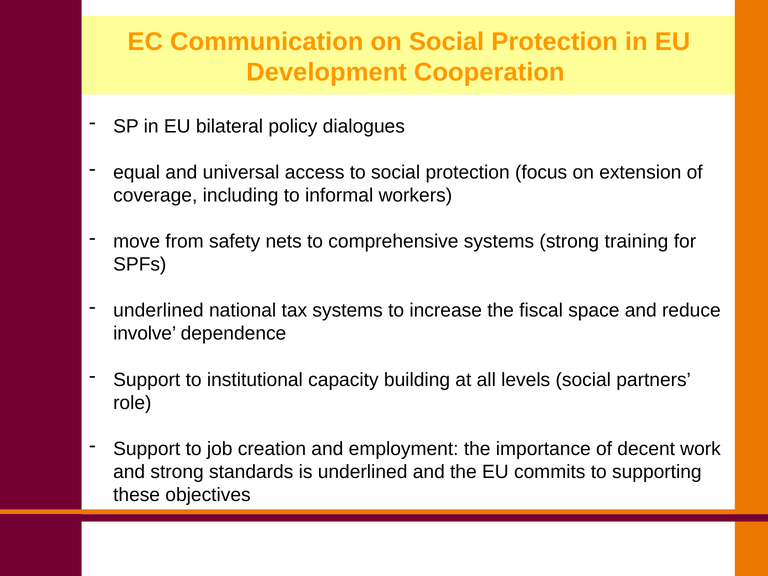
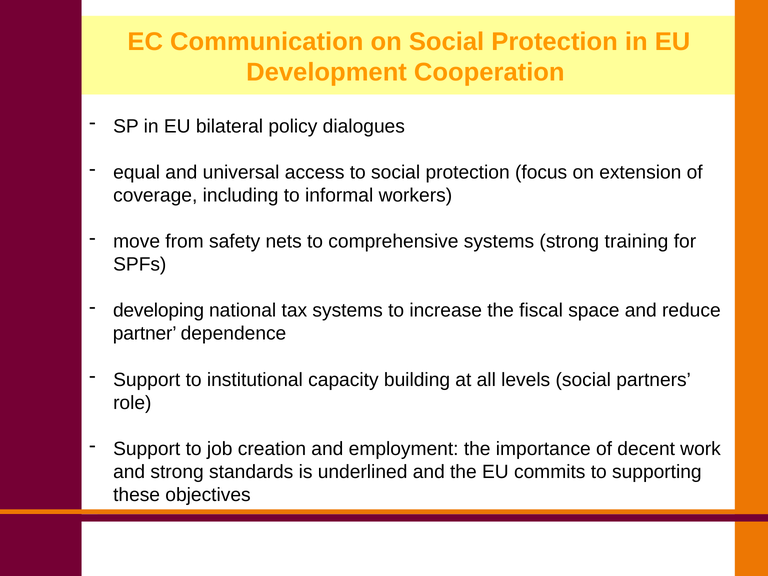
underlined at (158, 311): underlined -> developing
involve: involve -> partner
